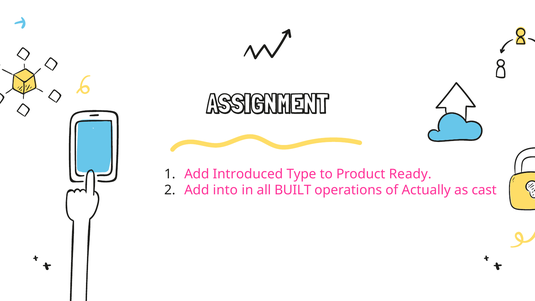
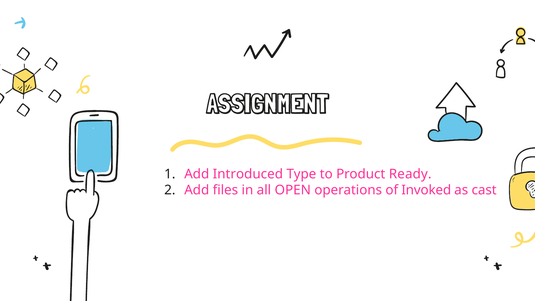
into: into -> files
BUILT: BUILT -> OPEN
Actually: Actually -> Invoked
